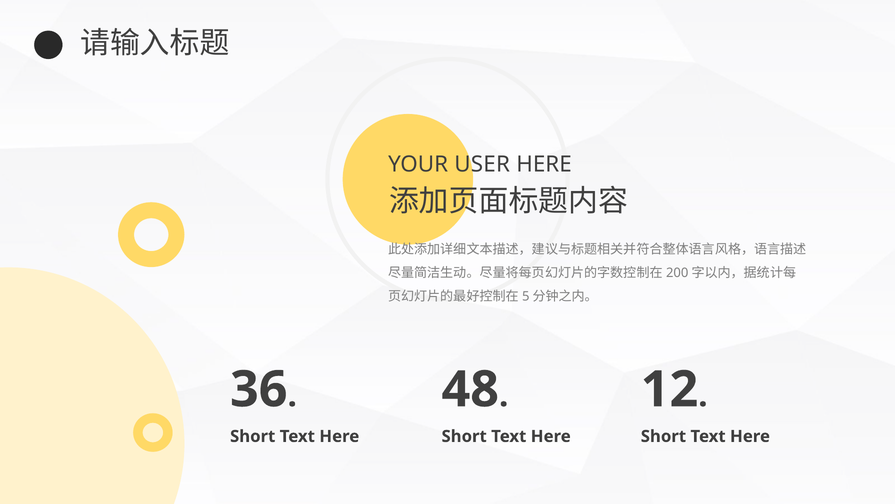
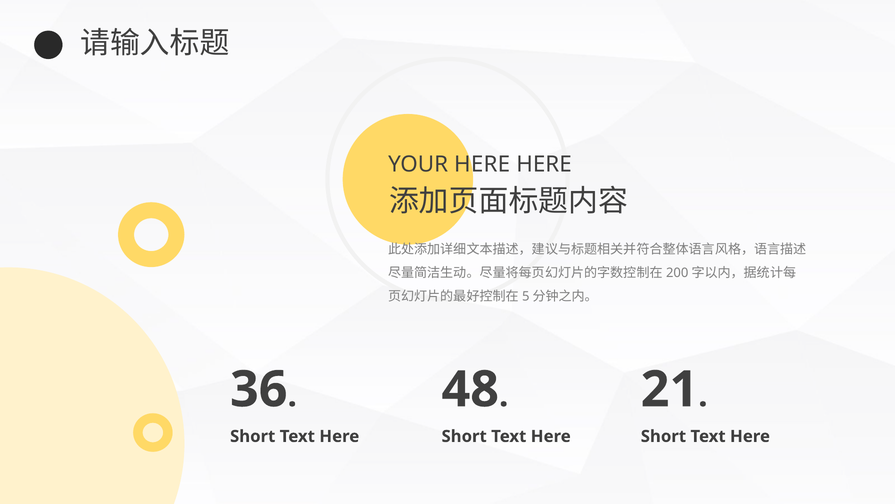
YOUR USER: USER -> HERE
12: 12 -> 21
